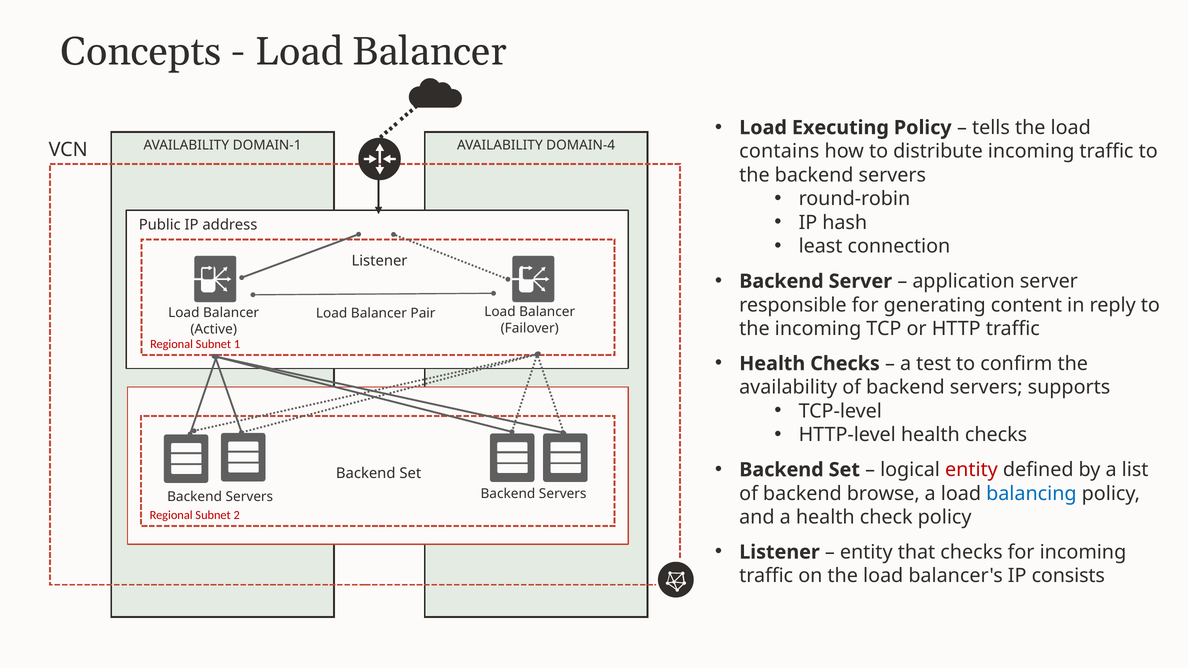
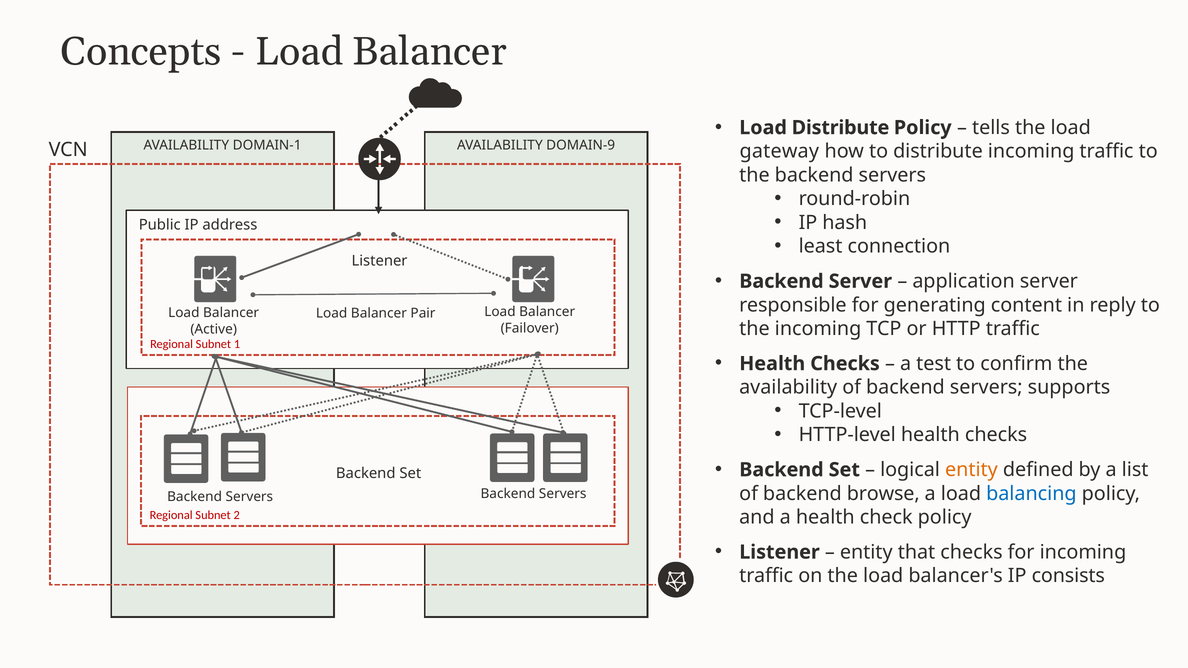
Load Executing: Executing -> Distribute
DOMAIN-4: DOMAIN-4 -> DOMAIN-9
contains: contains -> gateway
entity at (971, 470) colour: red -> orange
